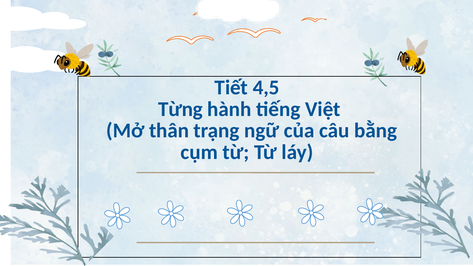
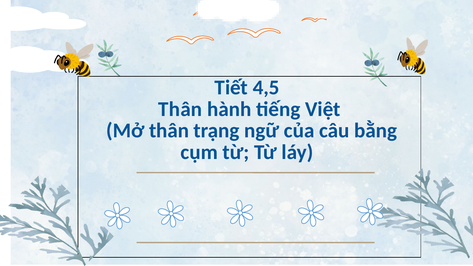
Từng at (180, 109): Từng -> Thân
